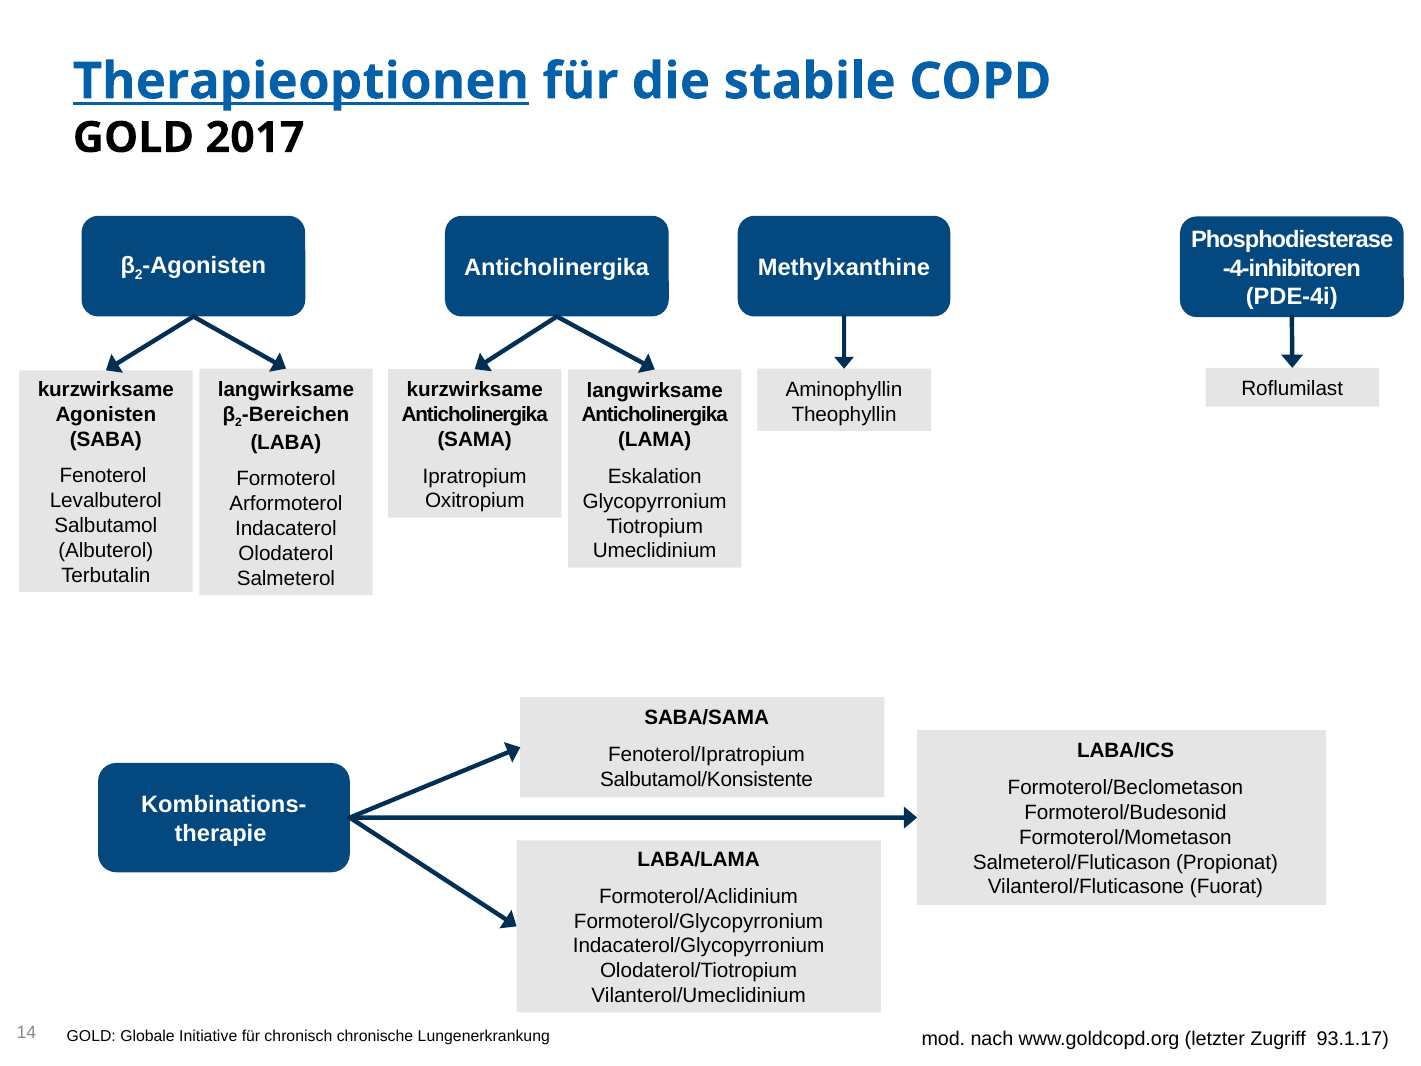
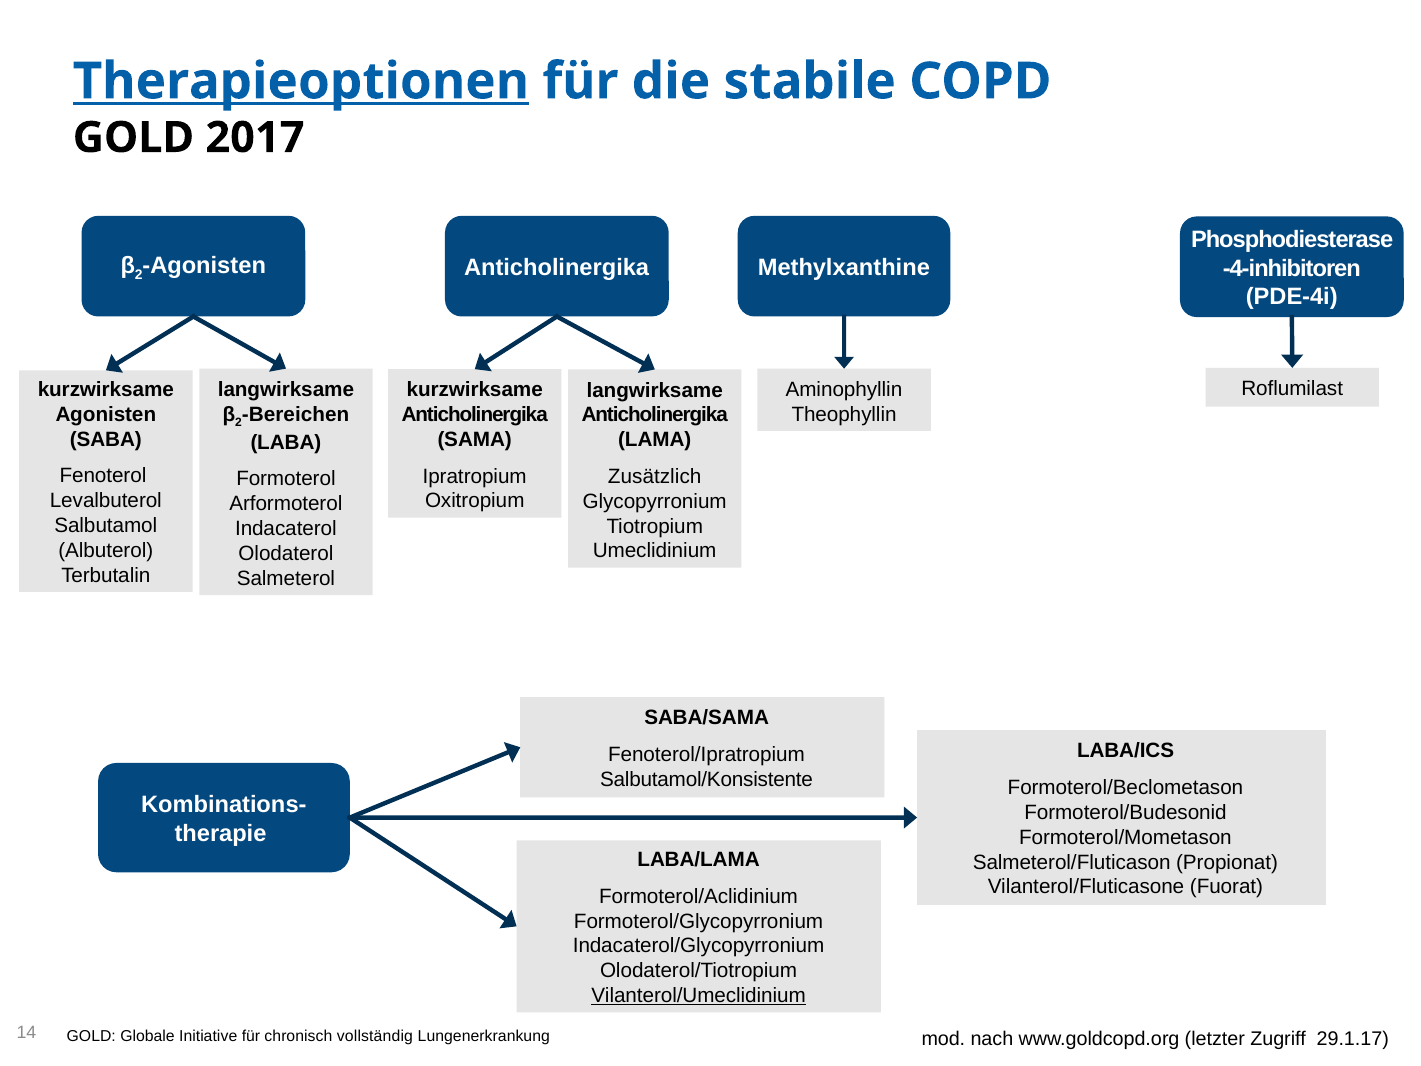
Eskalation: Eskalation -> Zusätzlich
Vilanterol/Umeclidinium underline: none -> present
chronische: chronische -> vollständig
93.1.17: 93.1.17 -> 29.1.17
